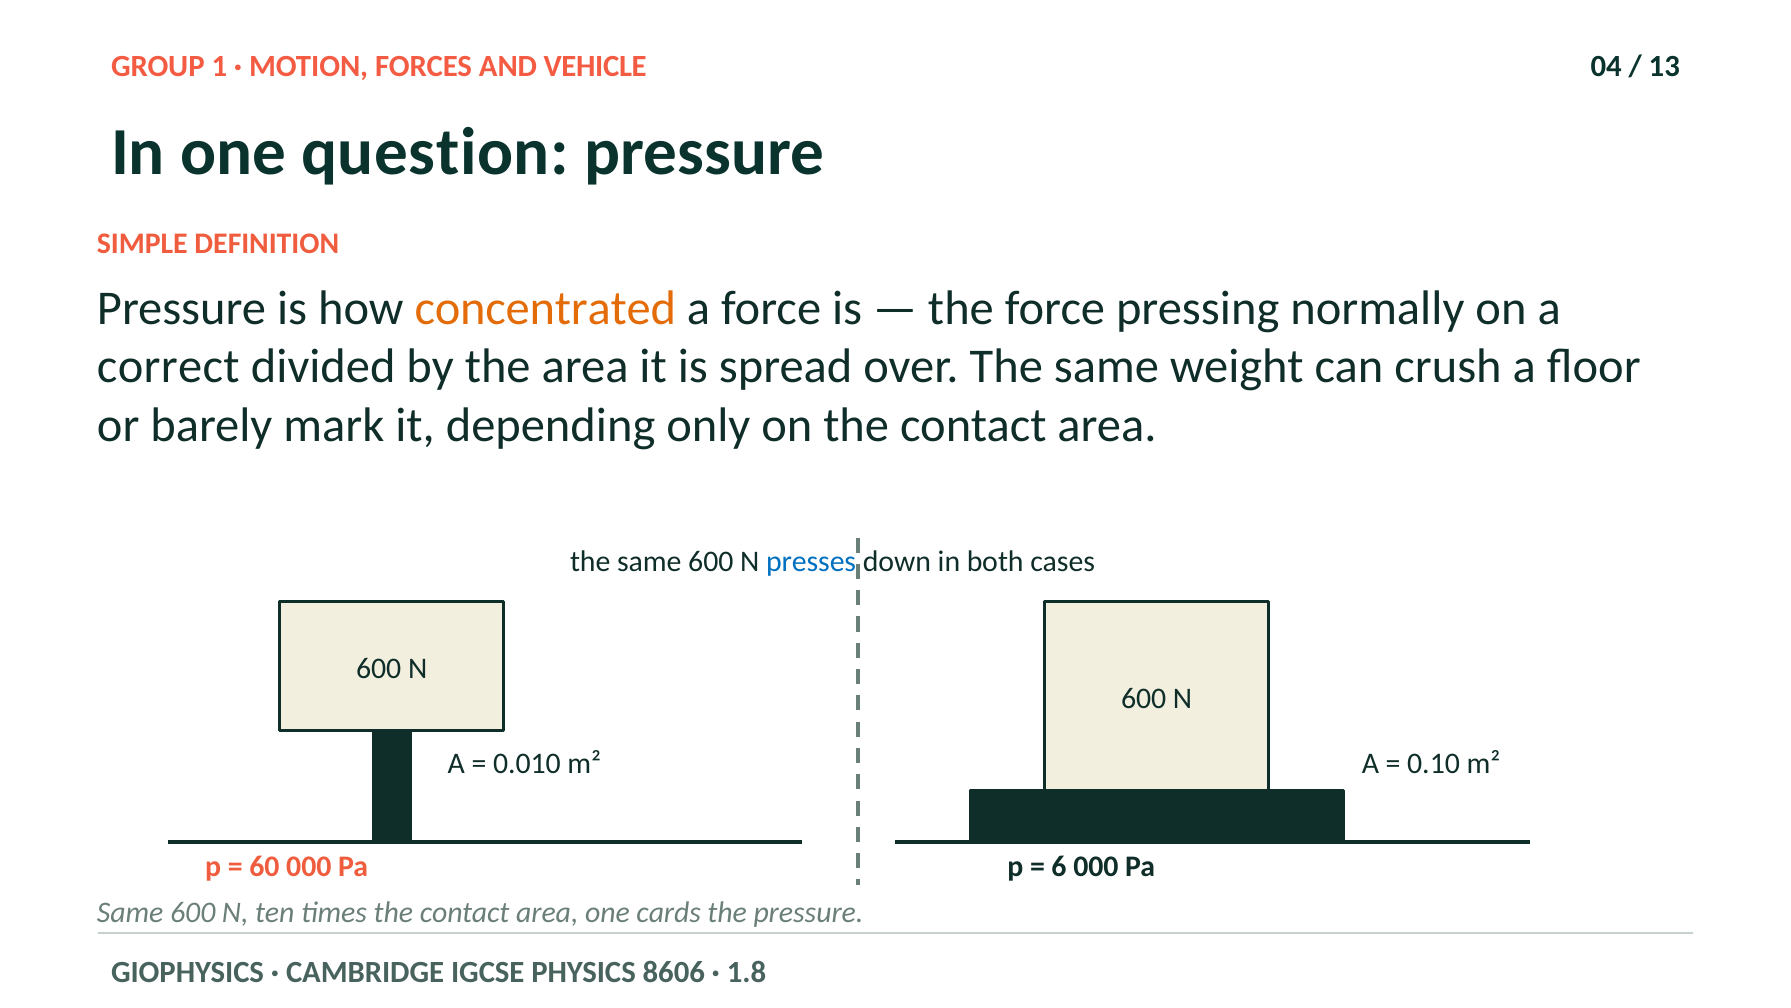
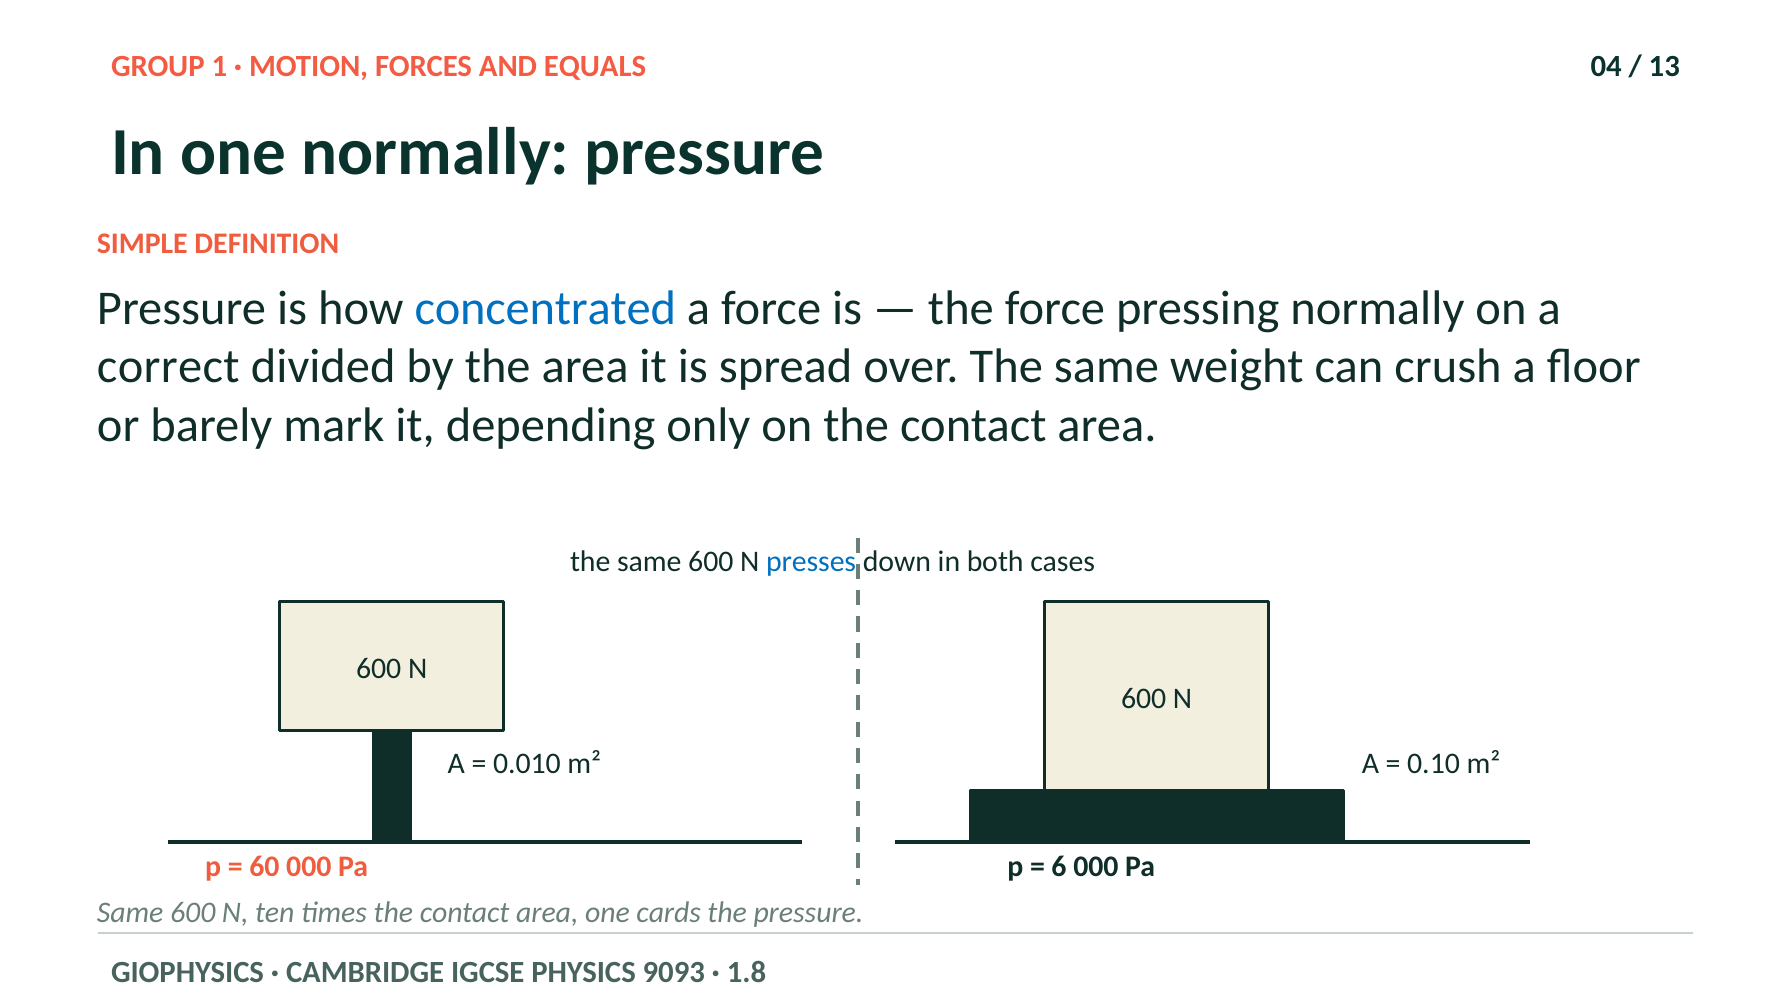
VEHICLE: VEHICLE -> EQUALS
one question: question -> normally
concentrated colour: orange -> blue
8606: 8606 -> 9093
